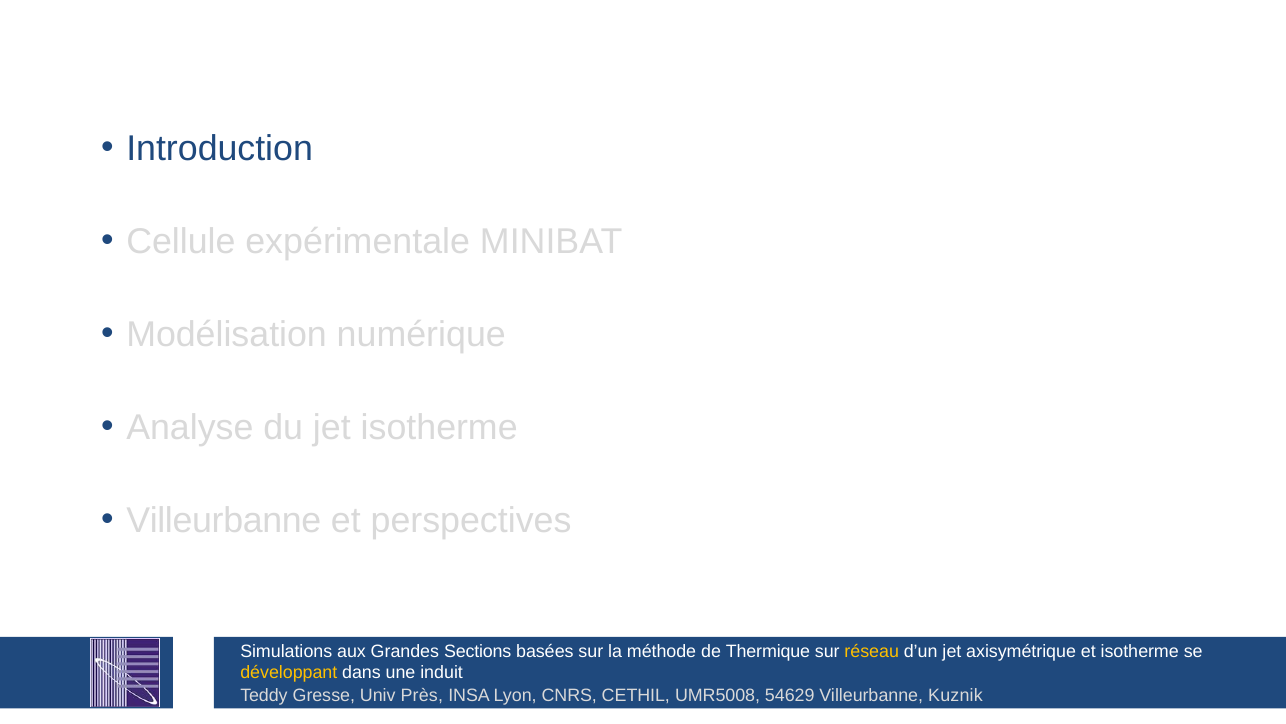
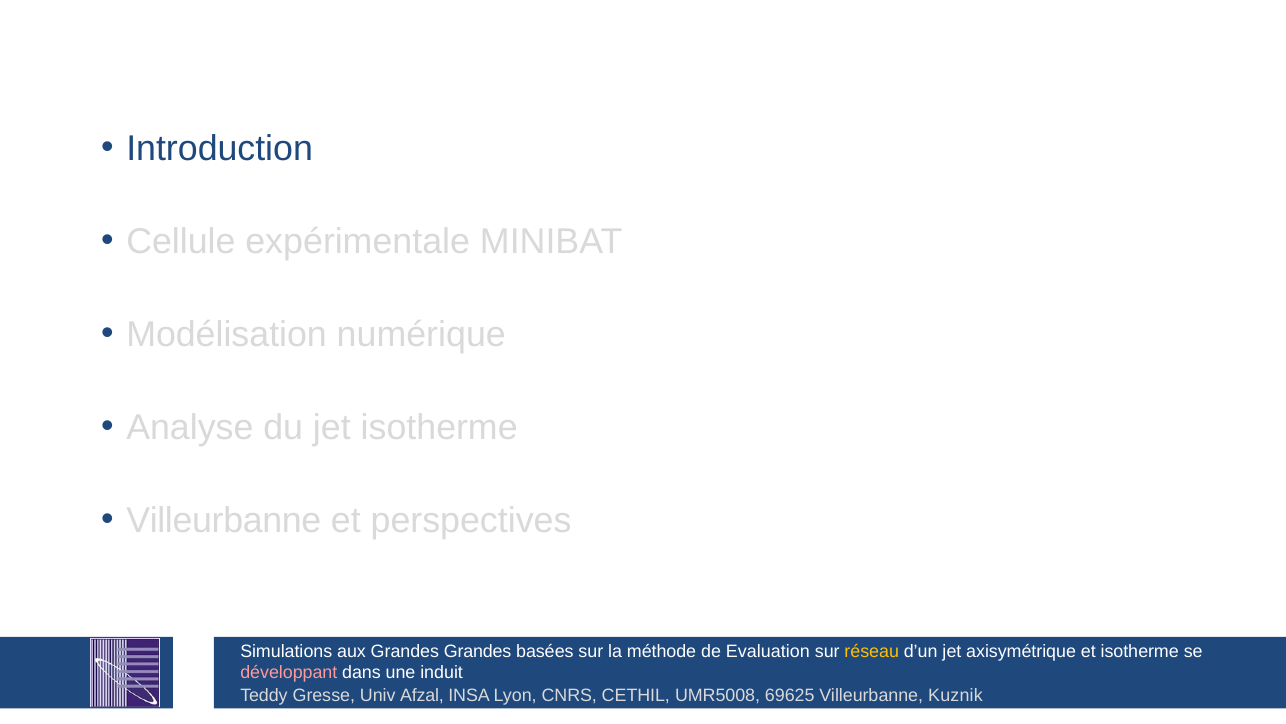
Grandes Sections: Sections -> Grandes
Thermique: Thermique -> Evaluation
développant colour: yellow -> pink
Près: Près -> Afzal
54629: 54629 -> 69625
